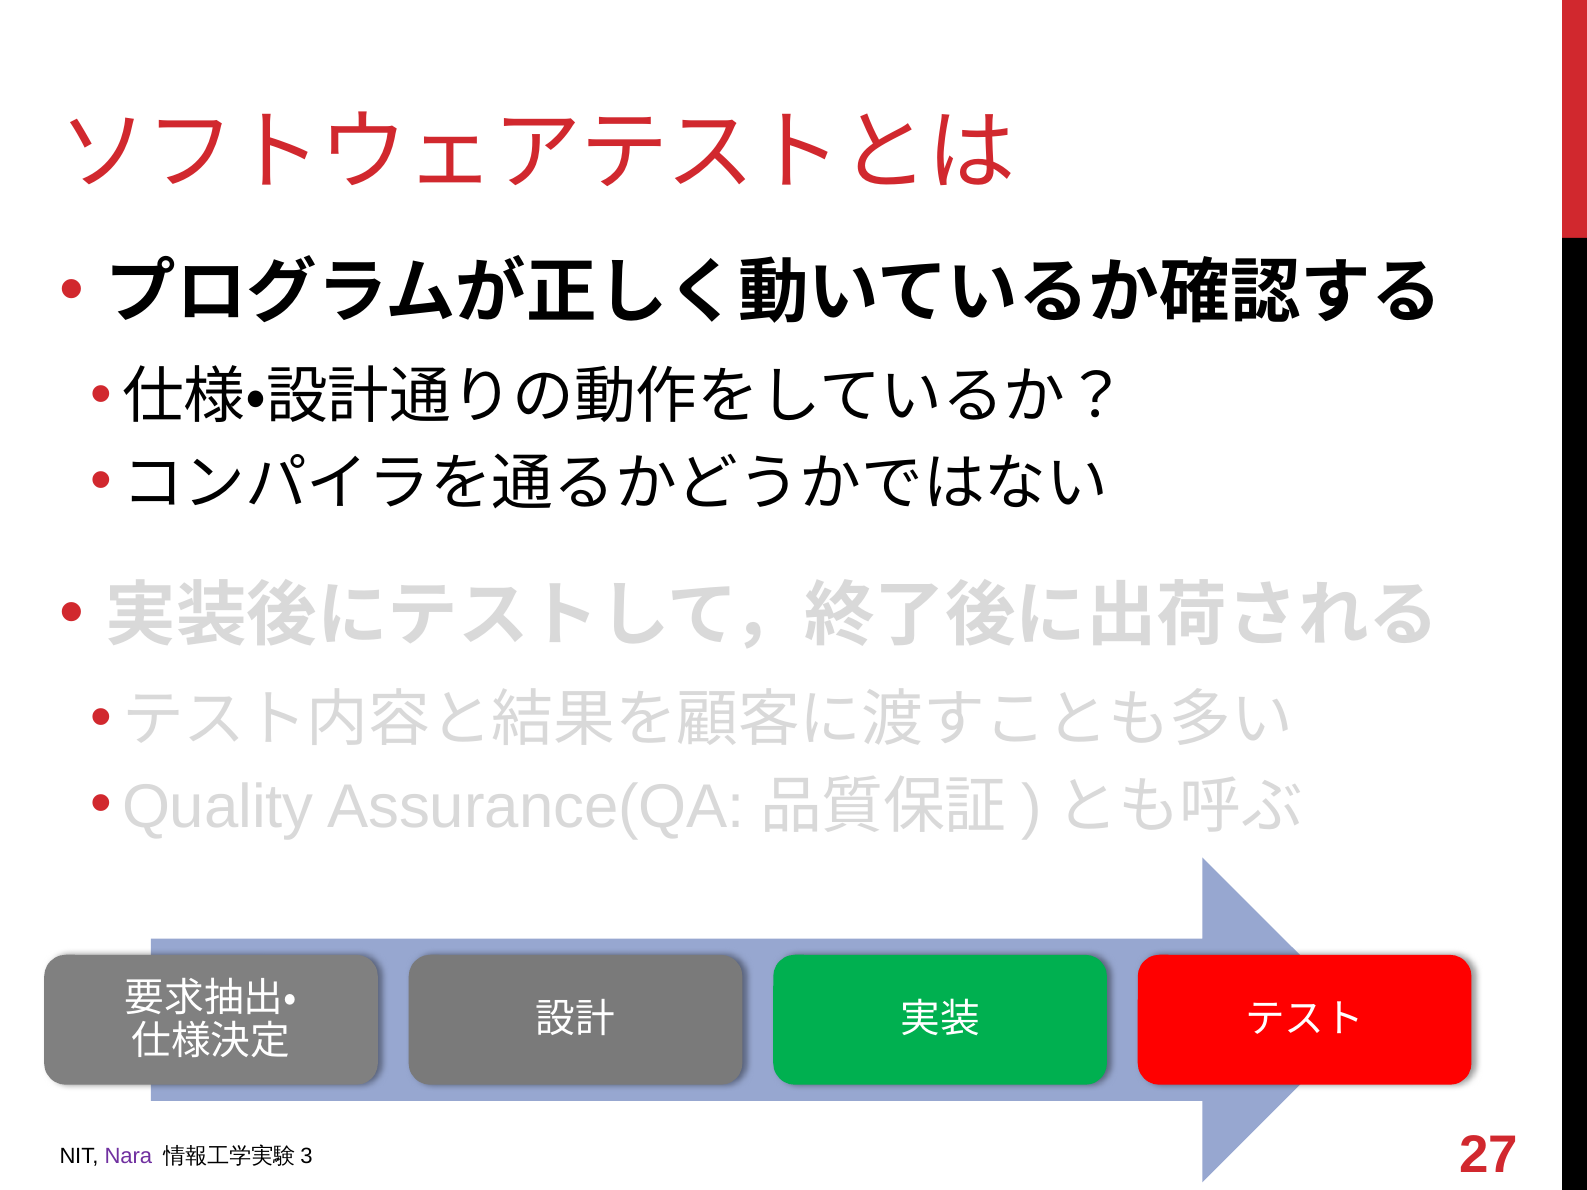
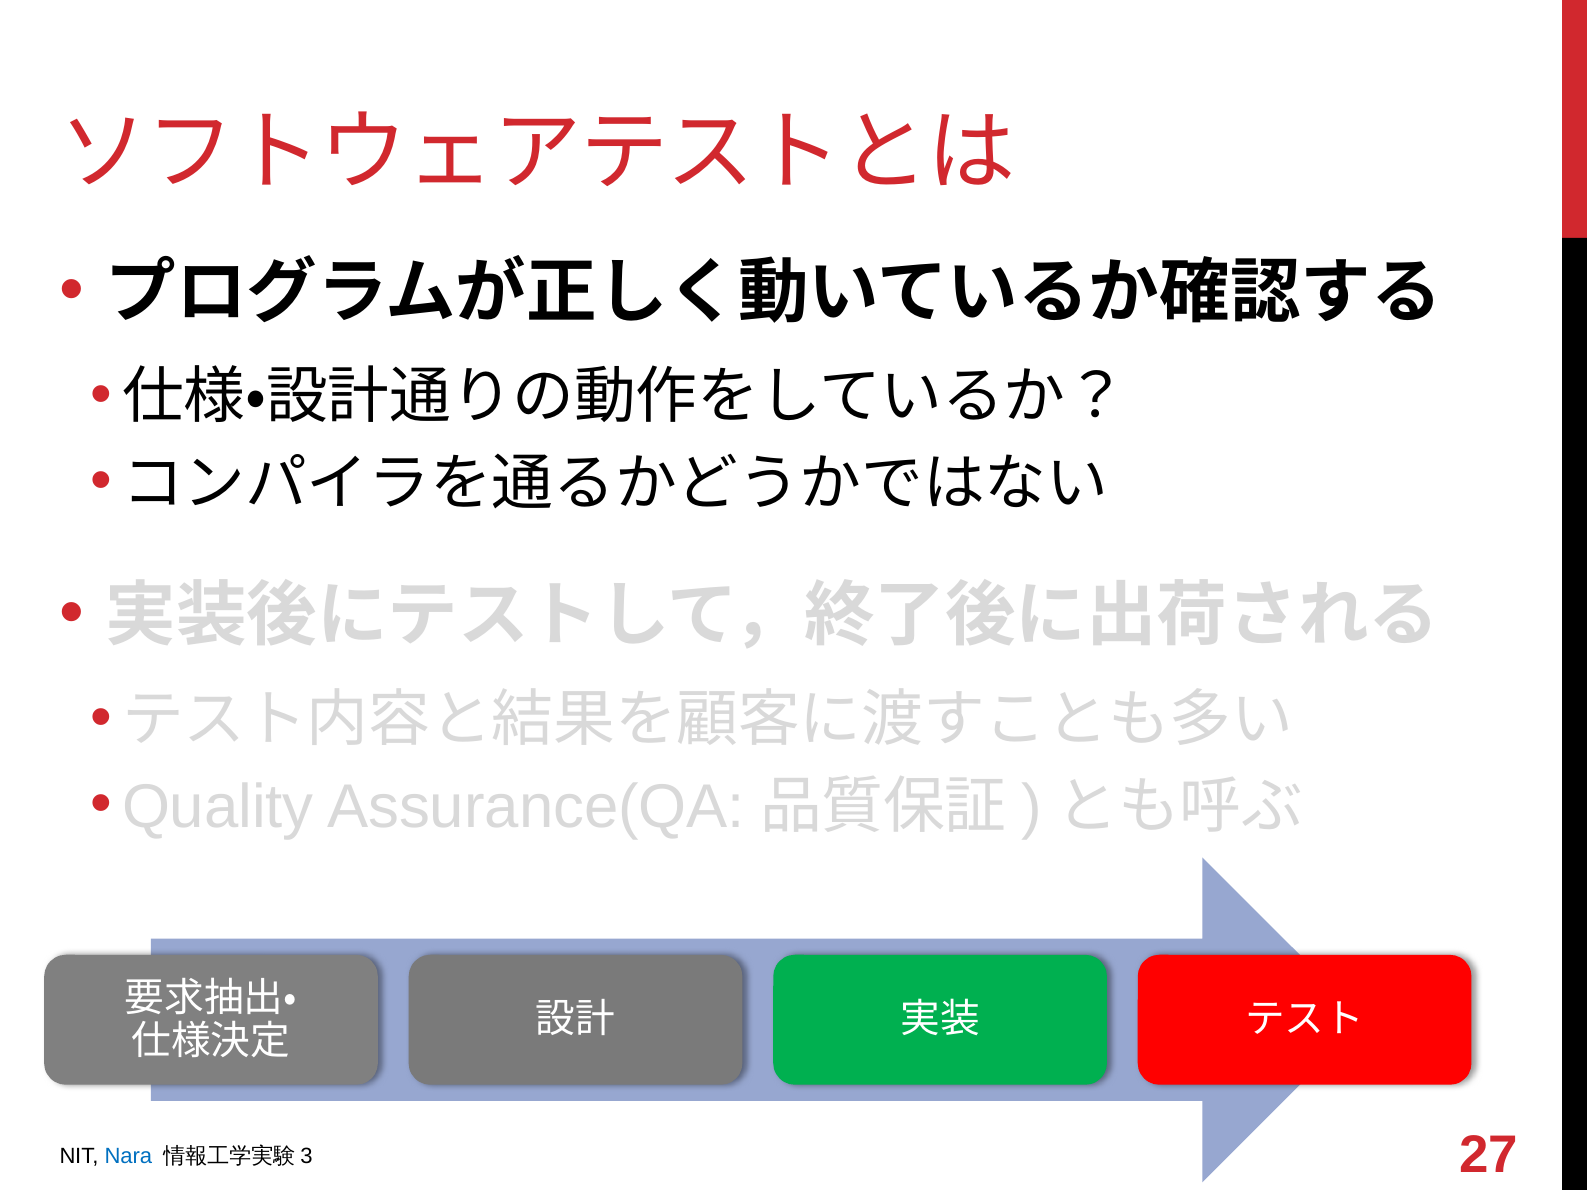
Nara colour: purple -> blue
